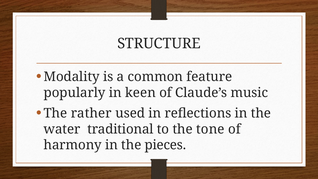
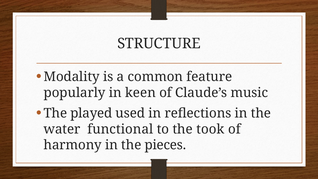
rather: rather -> played
traditional: traditional -> functional
tone: tone -> took
